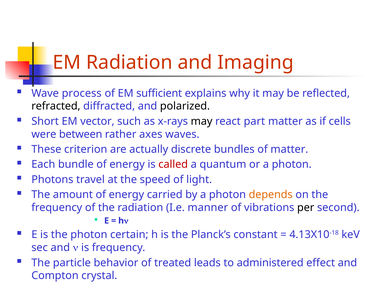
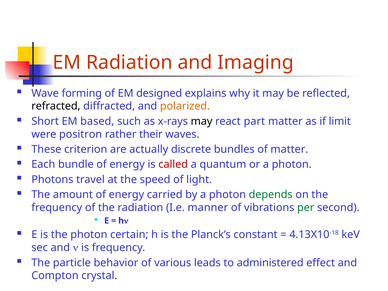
process: process -> forming
sufficient: sufficient -> designed
polarized colour: black -> orange
vector: vector -> based
cells: cells -> limit
between: between -> positron
axes: axes -> their
depends colour: orange -> green
per colour: black -> green
treated: treated -> various
